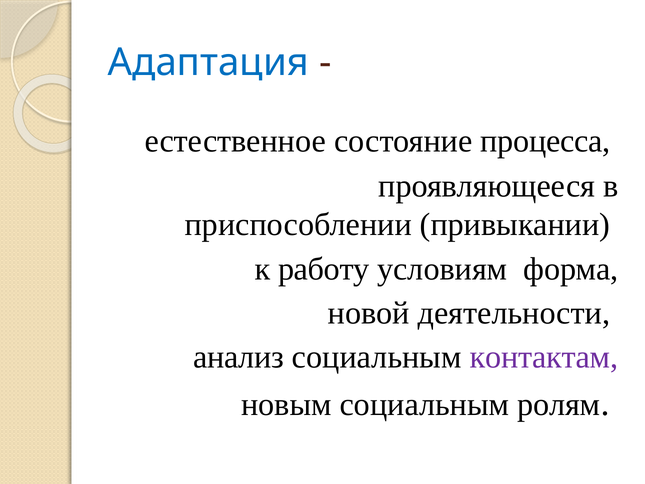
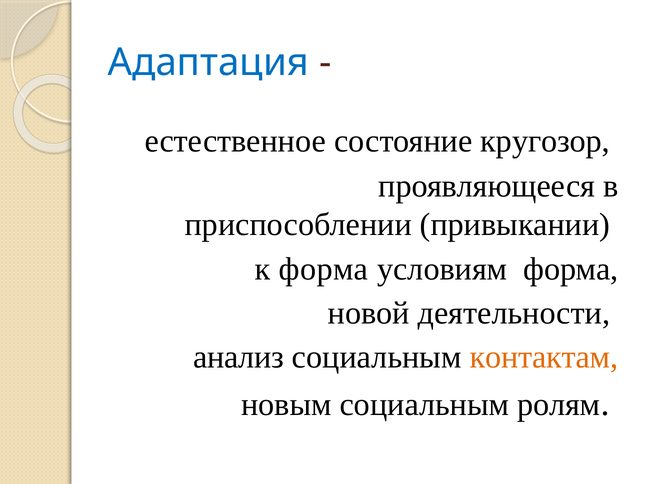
процесса: процесса -> кругозор
к работу: работу -> форма
контактам colour: purple -> orange
